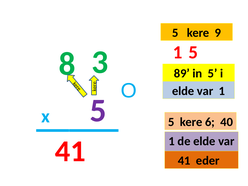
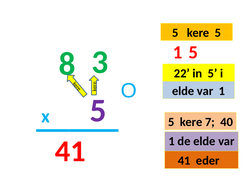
kere 9: 9 -> 5
89: 89 -> 22
6: 6 -> 7
